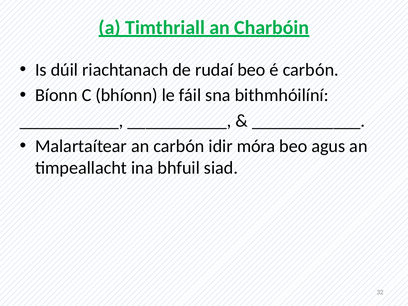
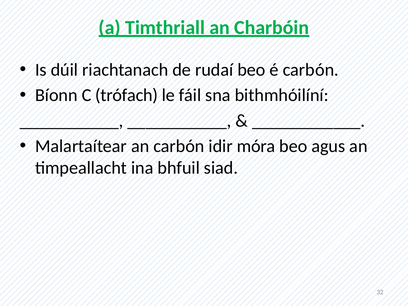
bhíonn: bhíonn -> trófach
